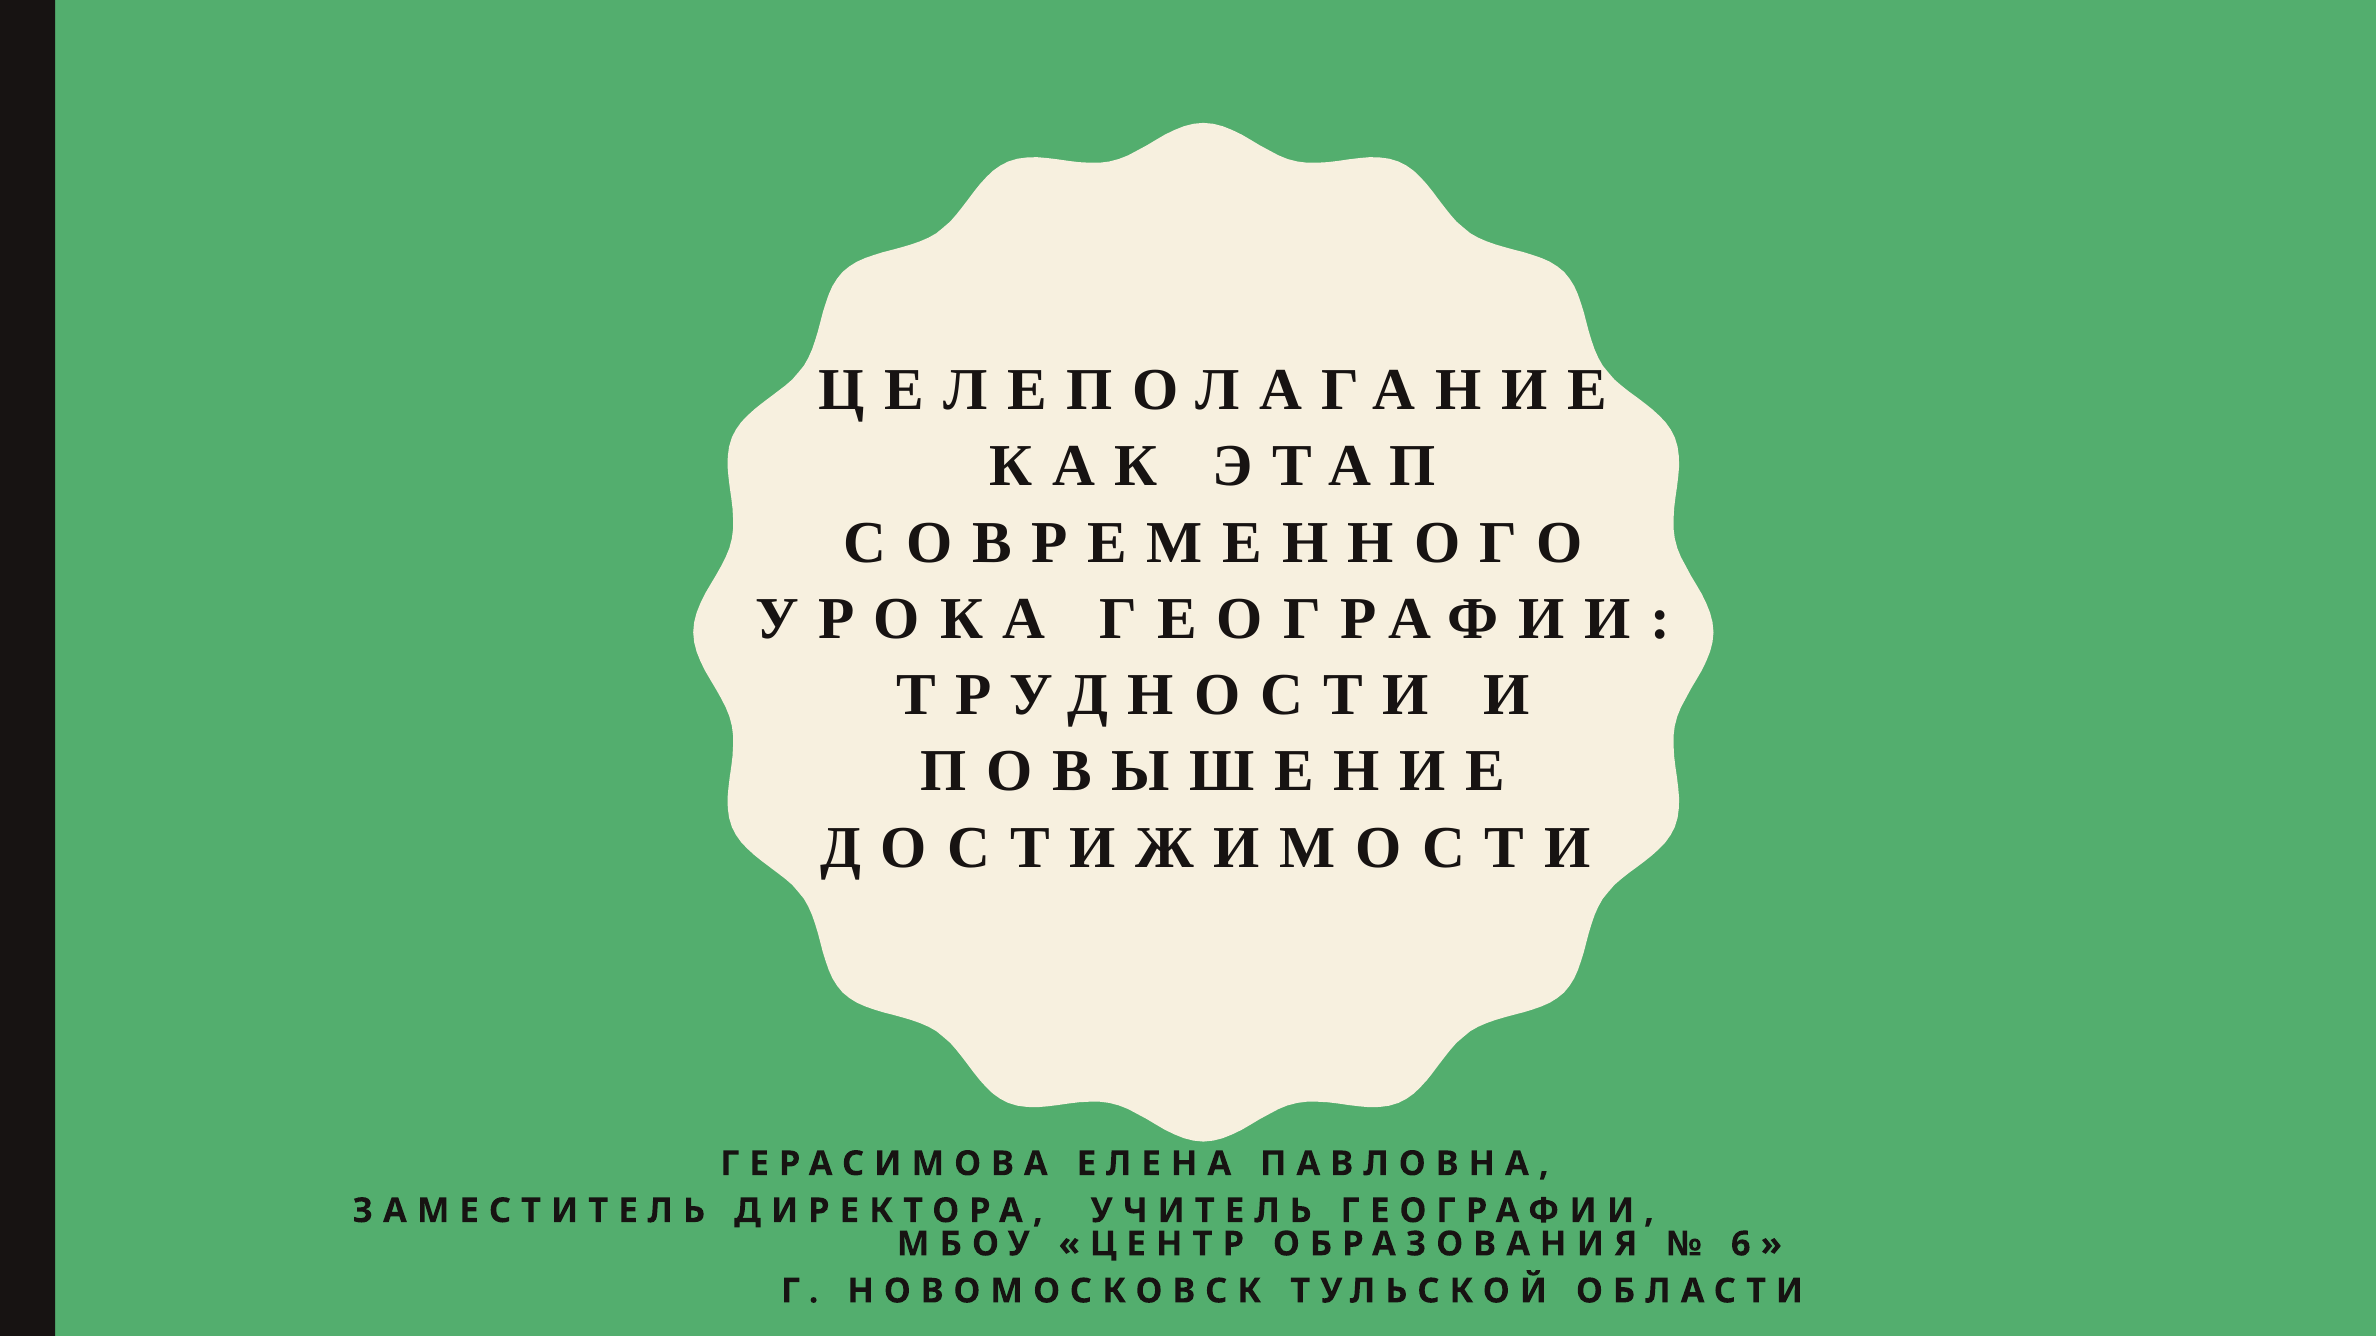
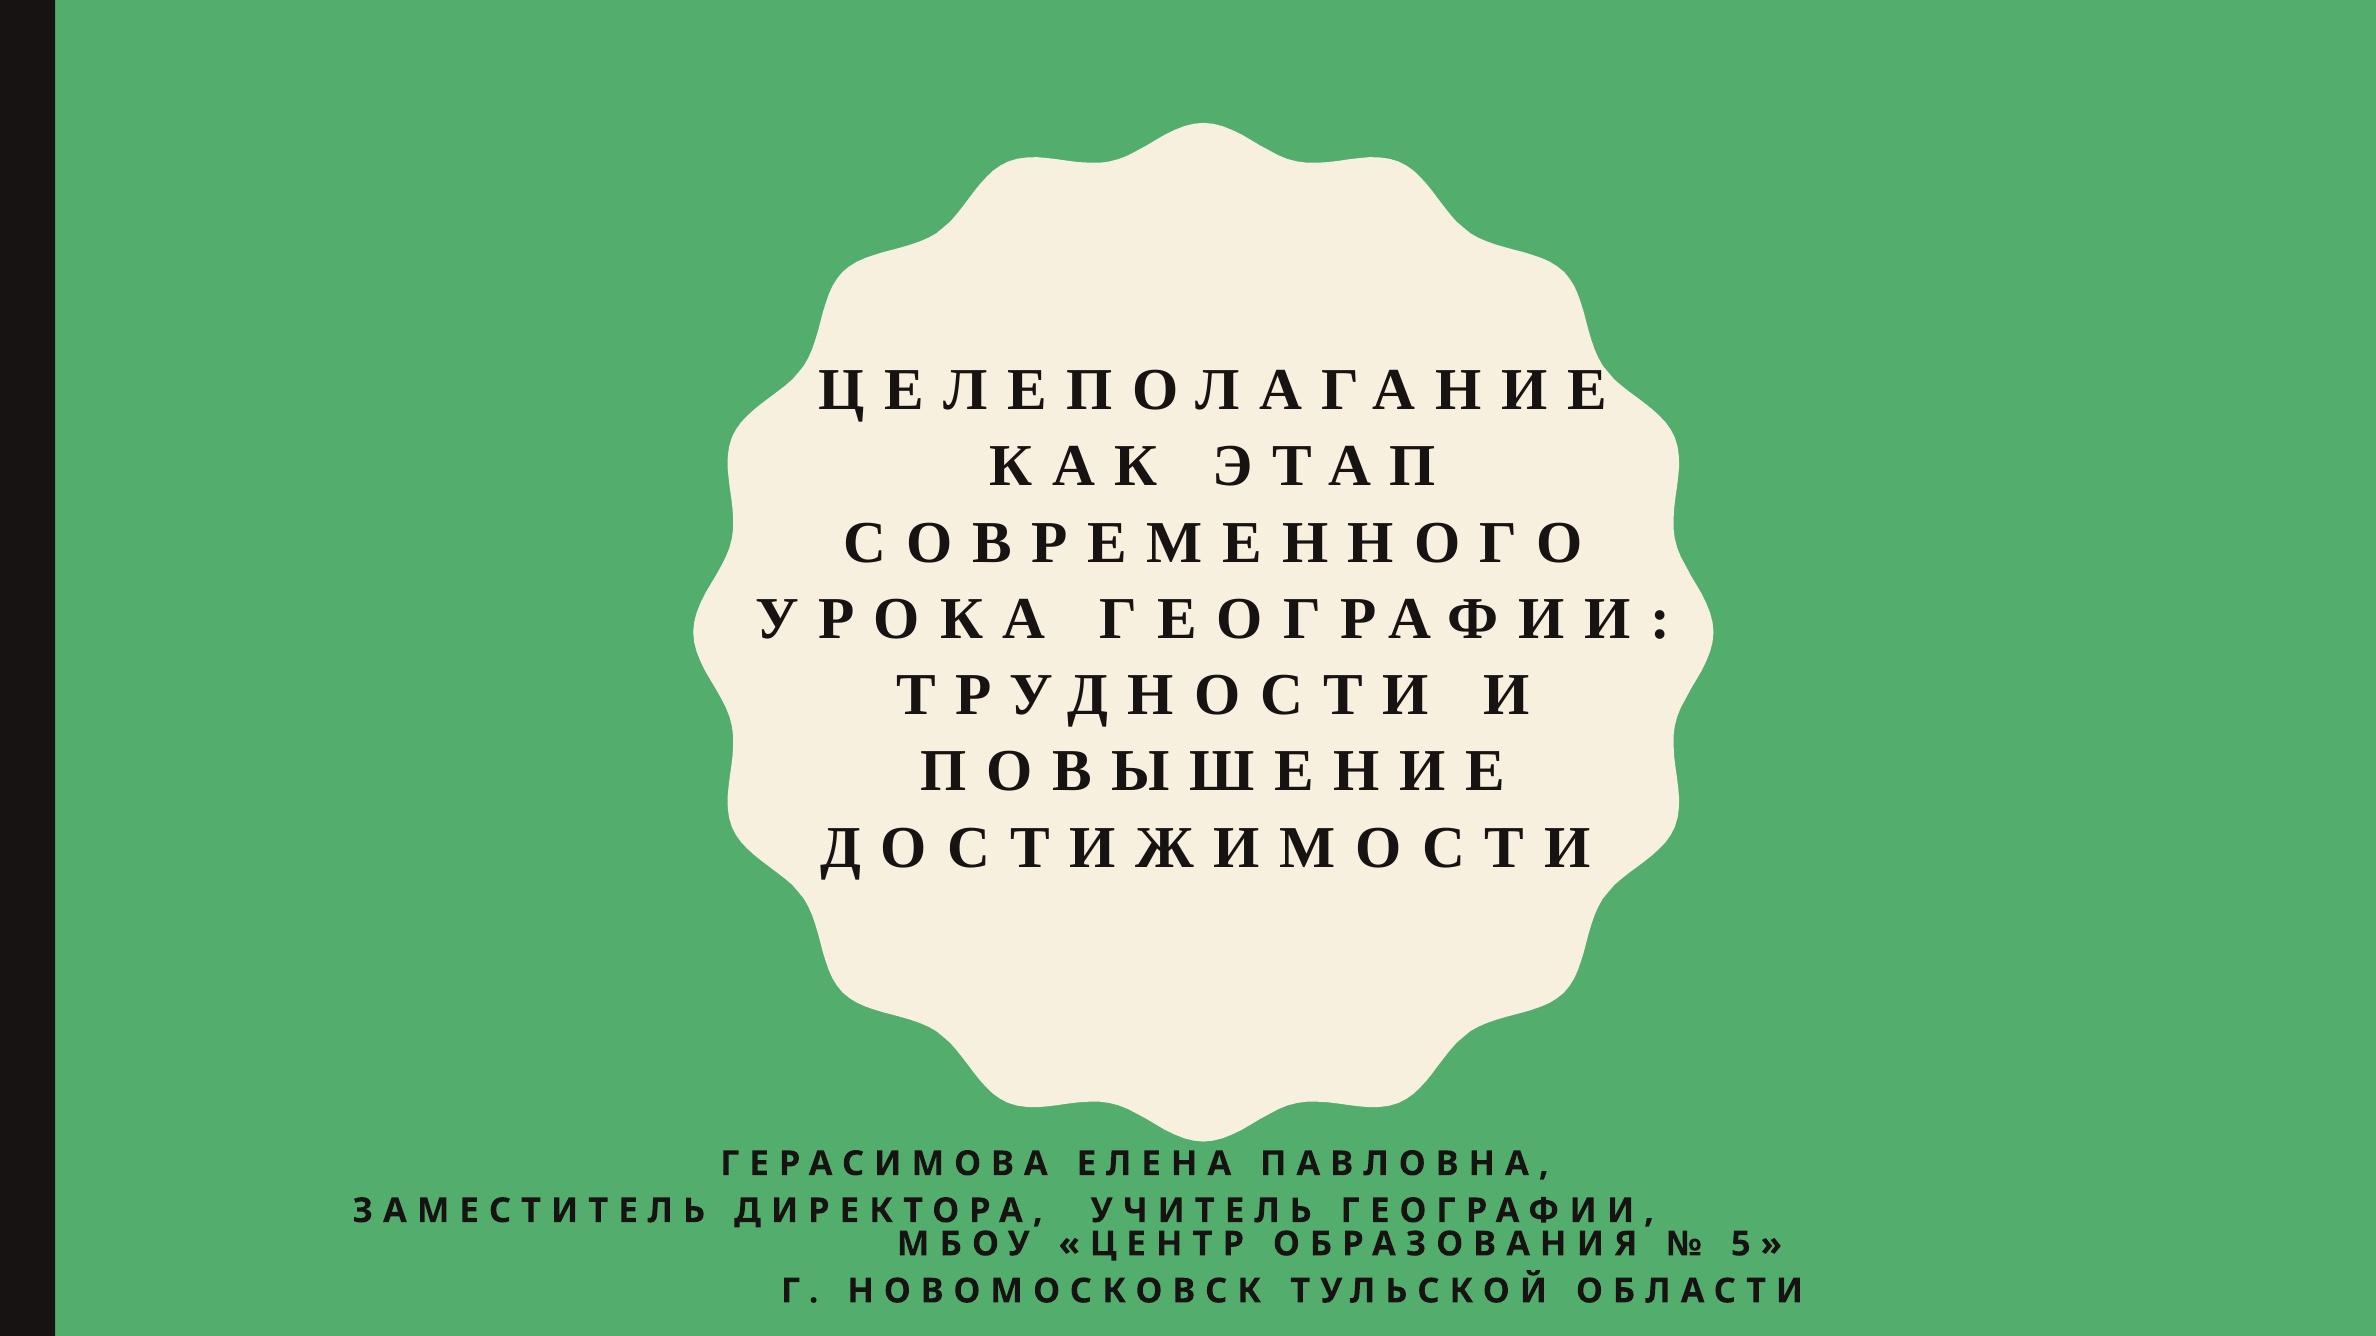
6: 6 -> 5
